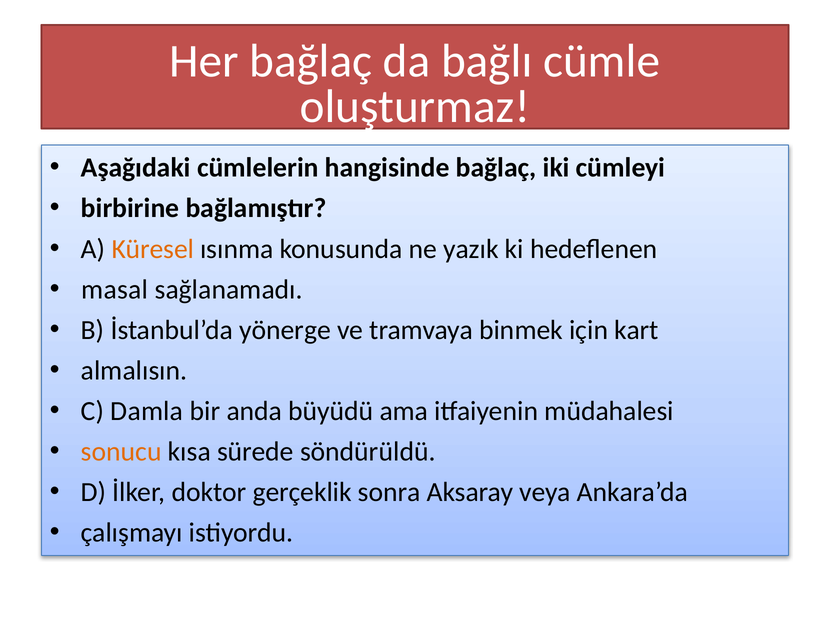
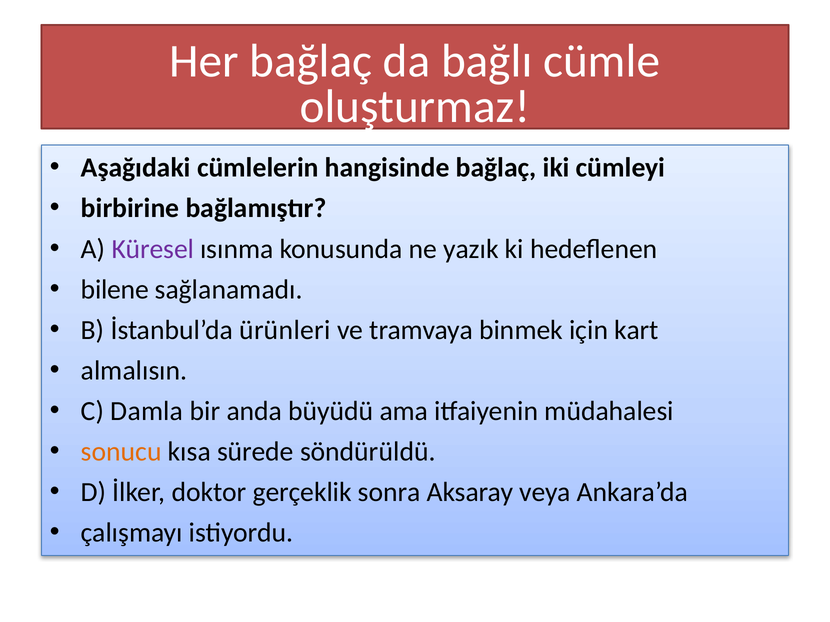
Küresel colour: orange -> purple
masal: masal -> bilene
yönerge: yönerge -> ürünleri
